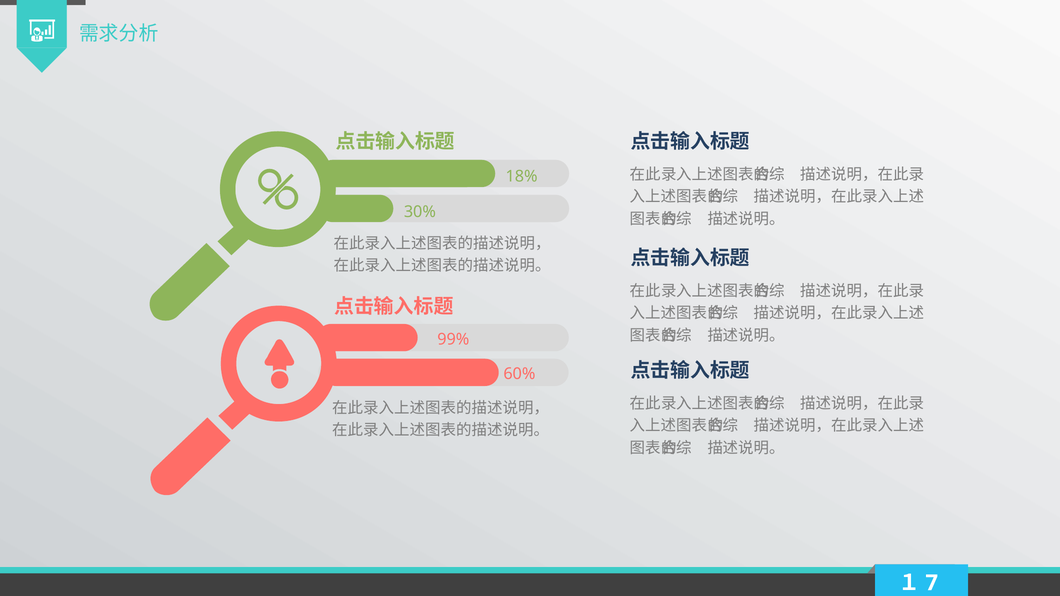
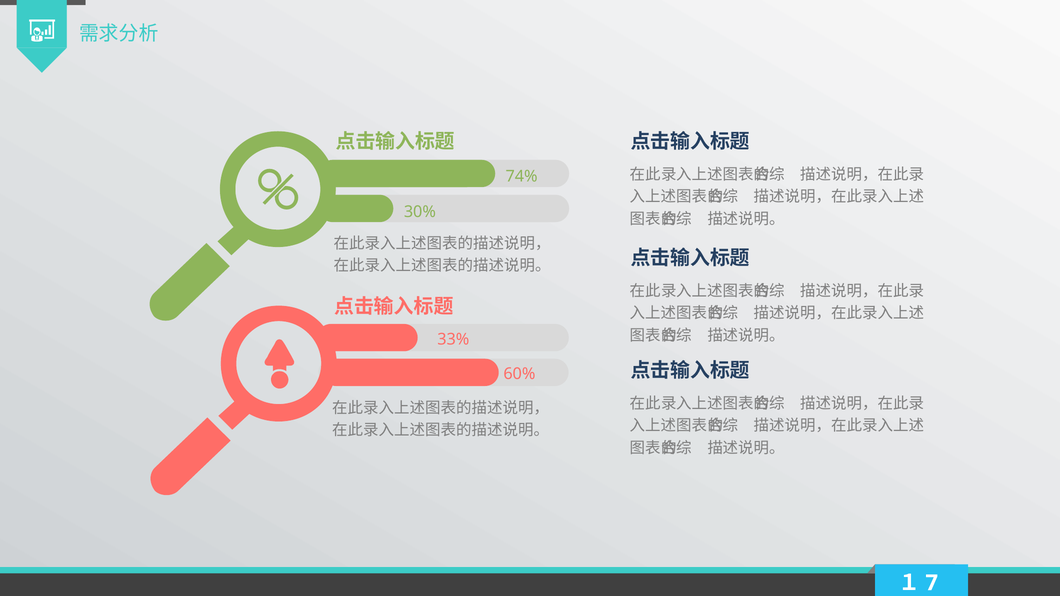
18%: 18% -> 74%
99%: 99% -> 33%
